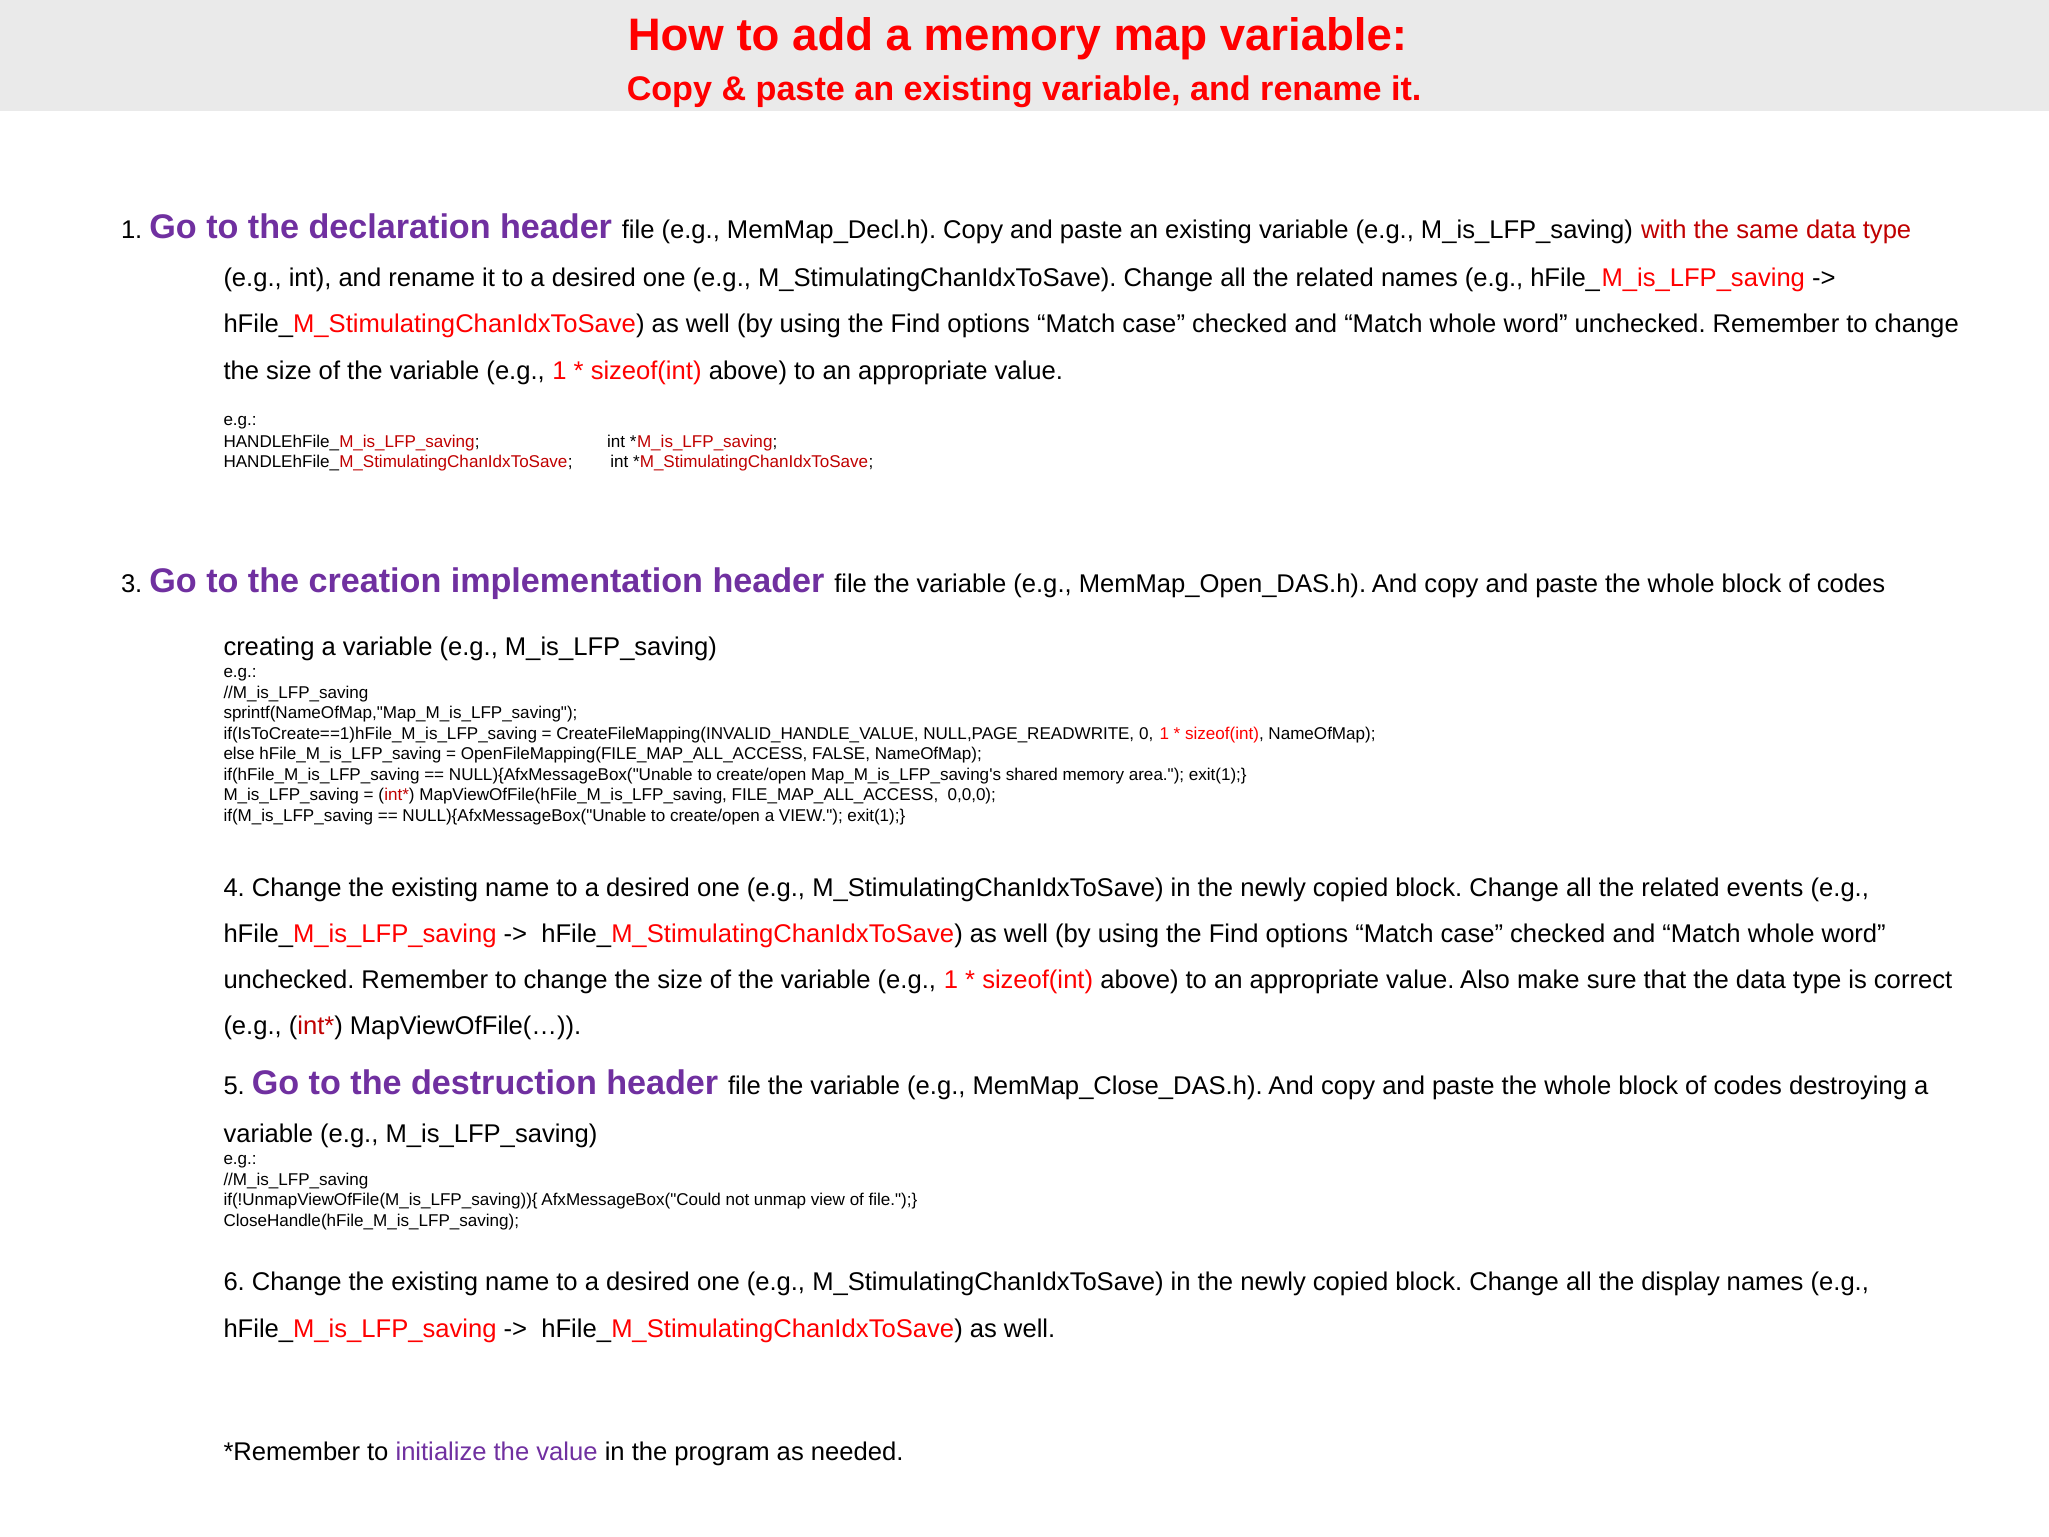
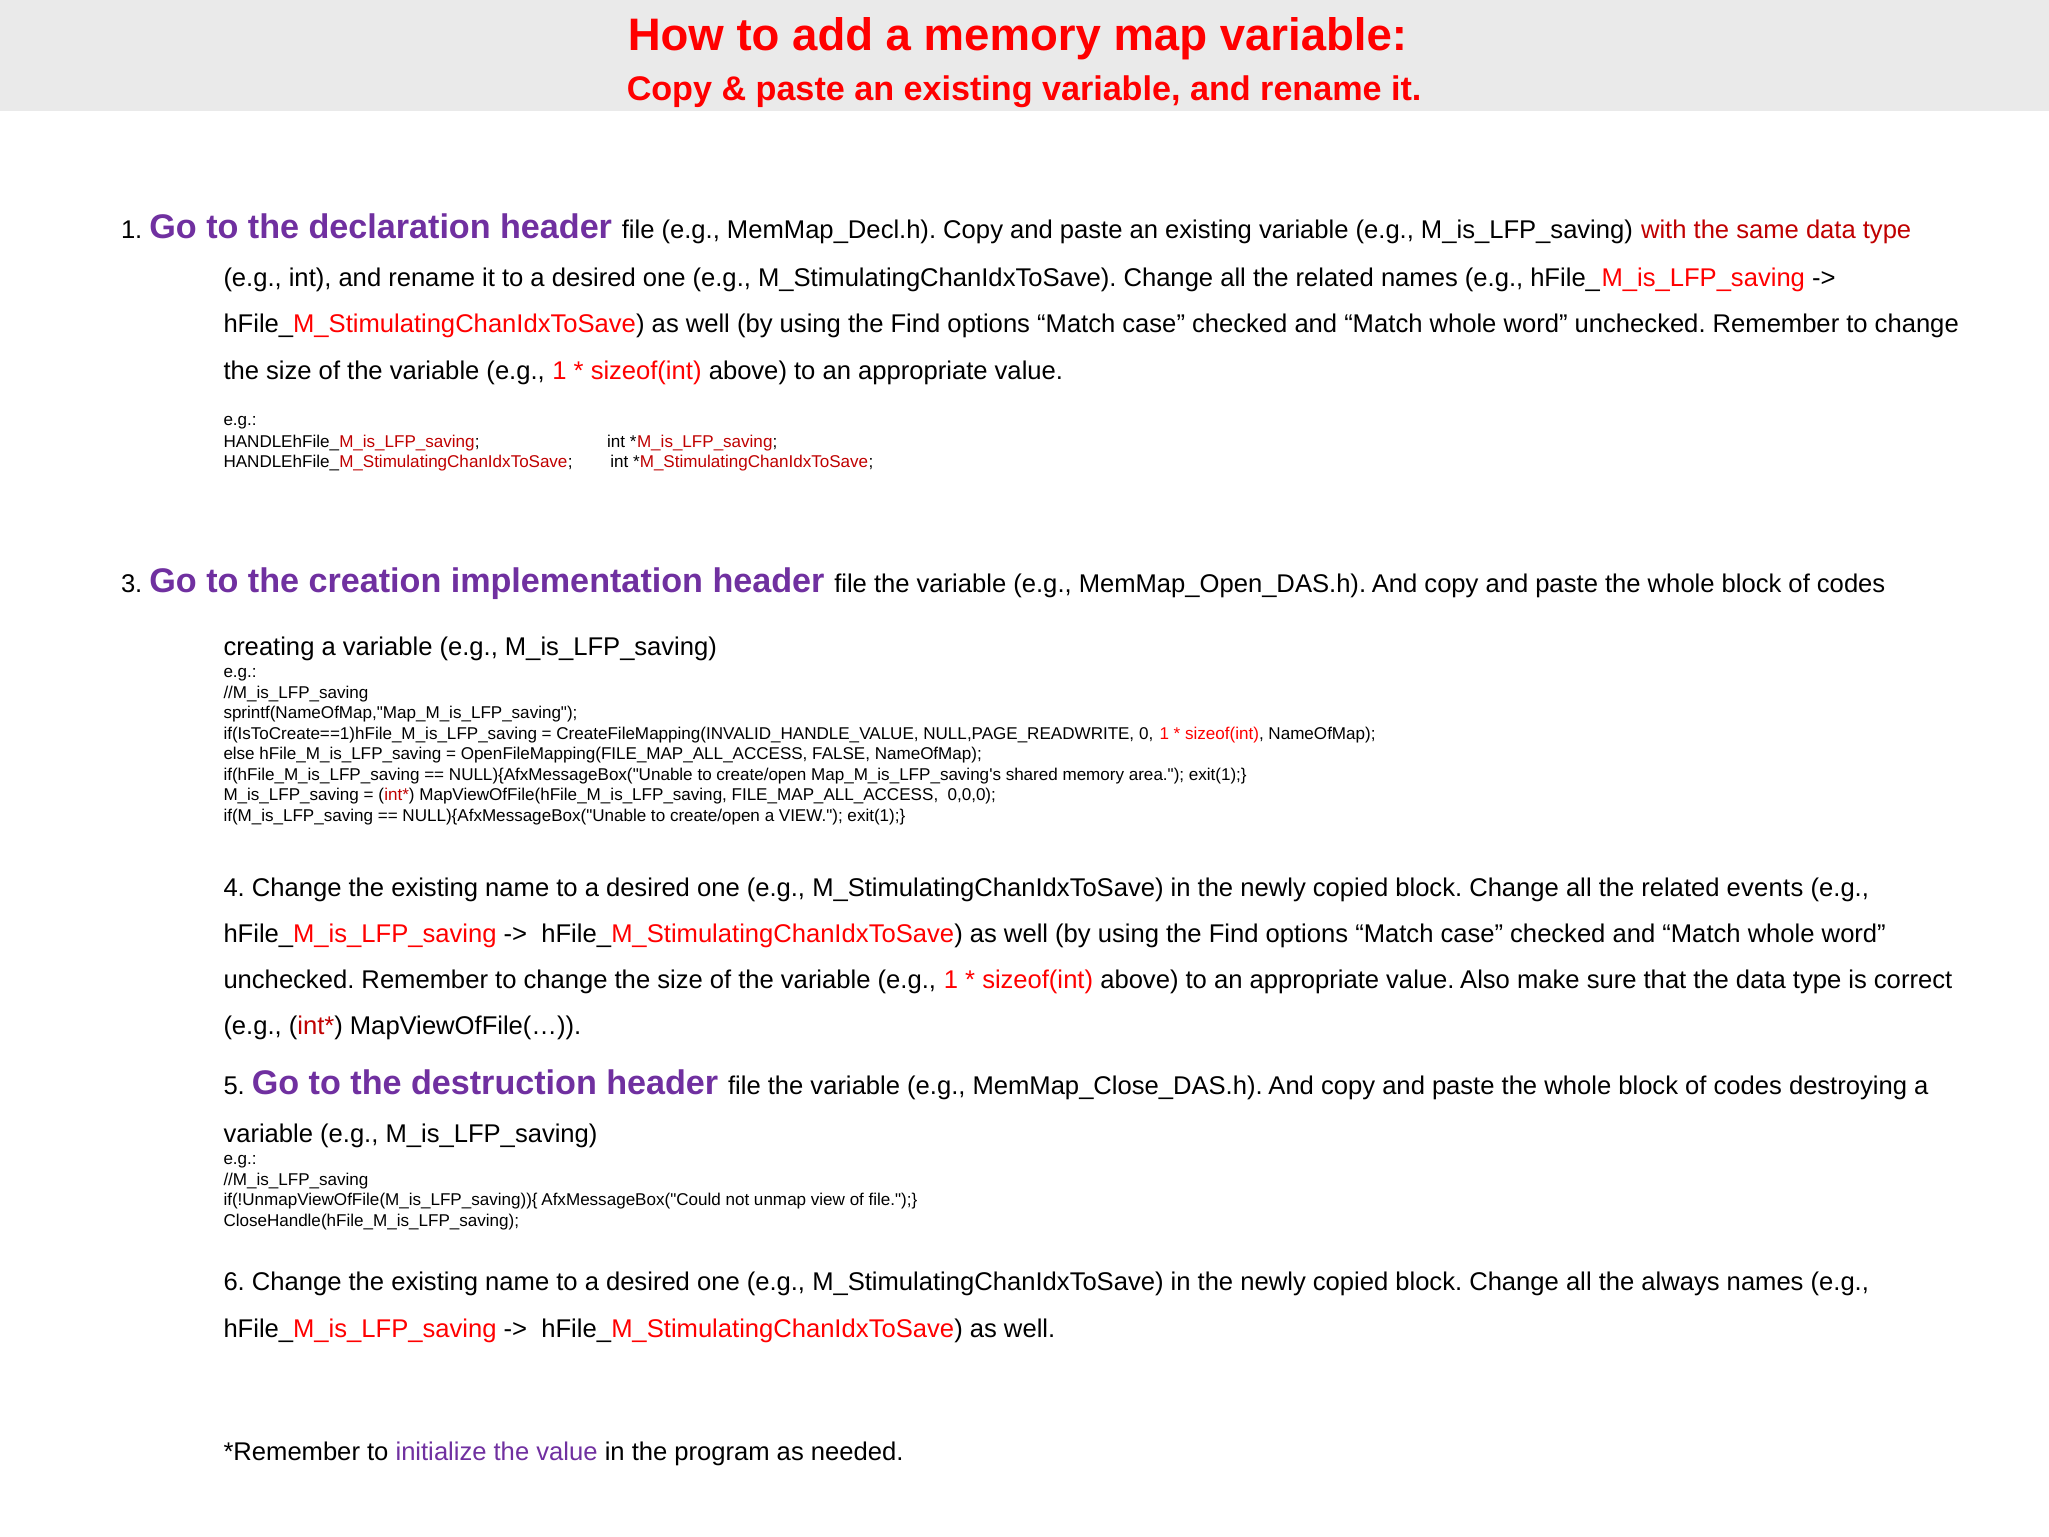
display: display -> always
